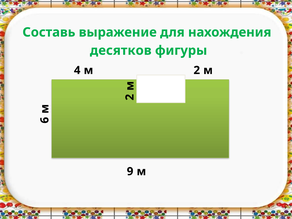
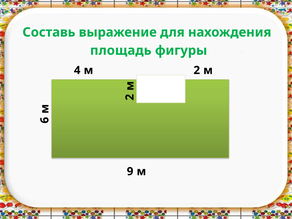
десятков: десятков -> площадь
